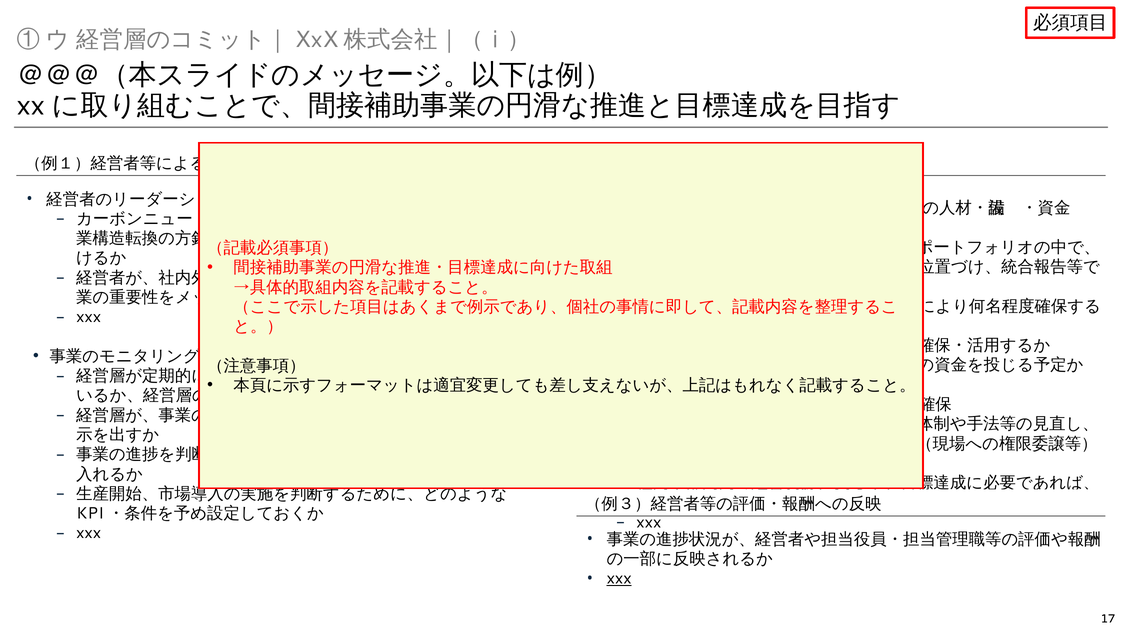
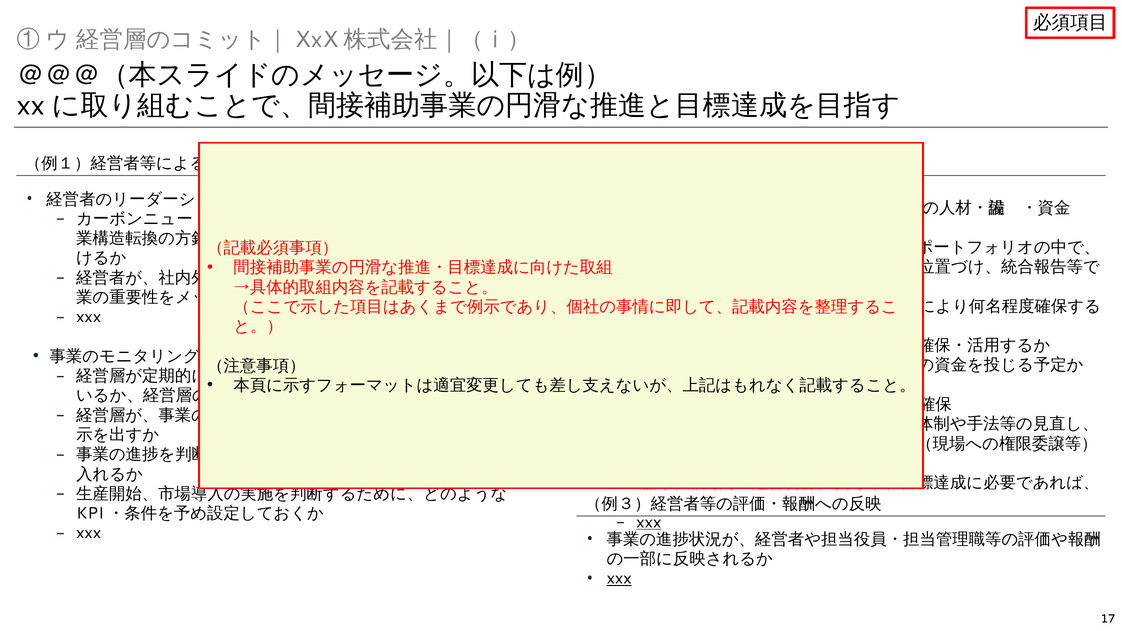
xxx at (649, 522) underline: none -> present
